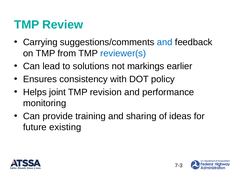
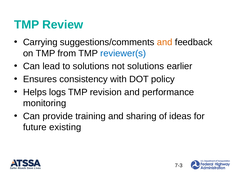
and at (165, 42) colour: blue -> orange
not markings: markings -> solutions
joint: joint -> logs
